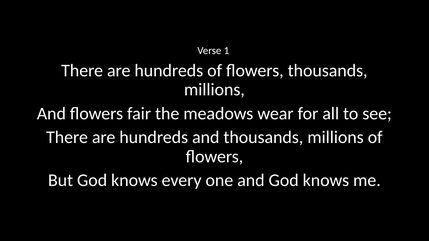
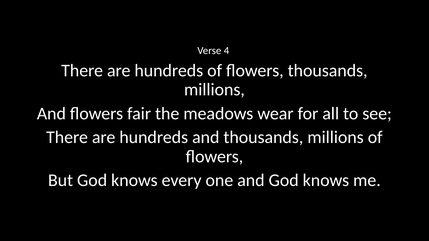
1: 1 -> 4
